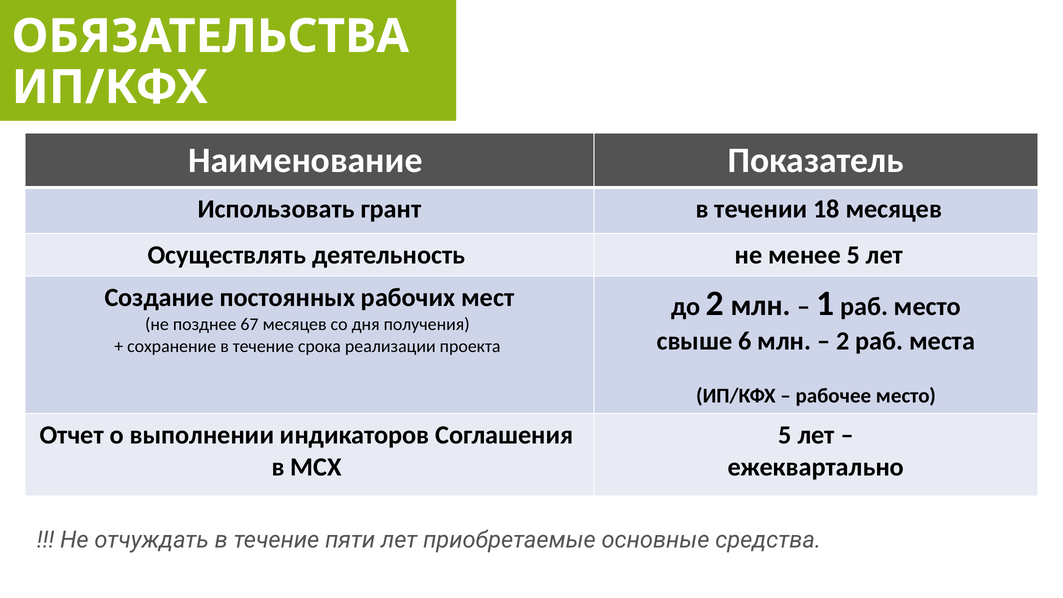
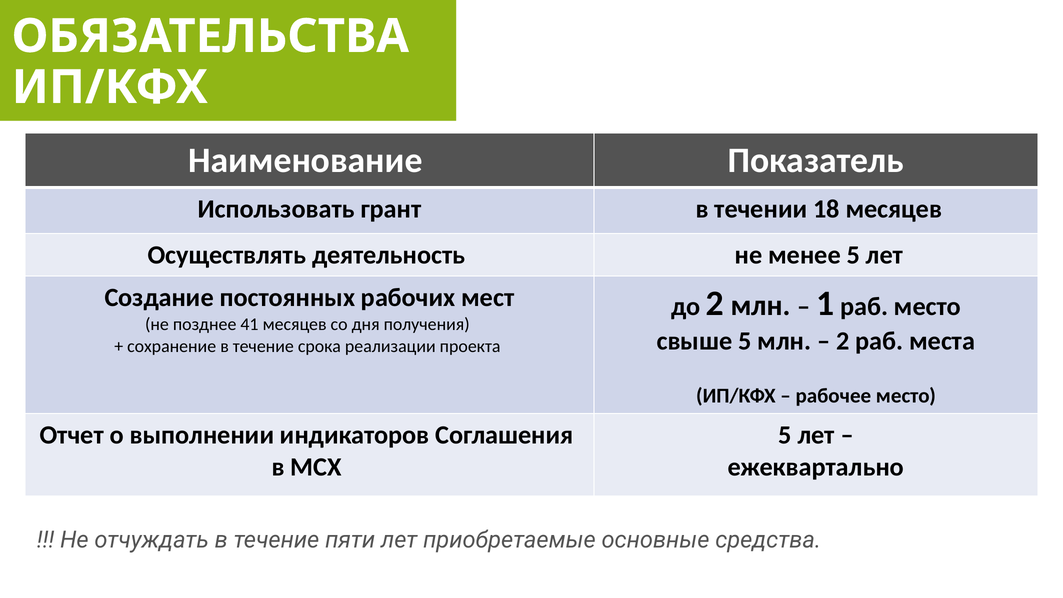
67: 67 -> 41
свыше 6: 6 -> 5
